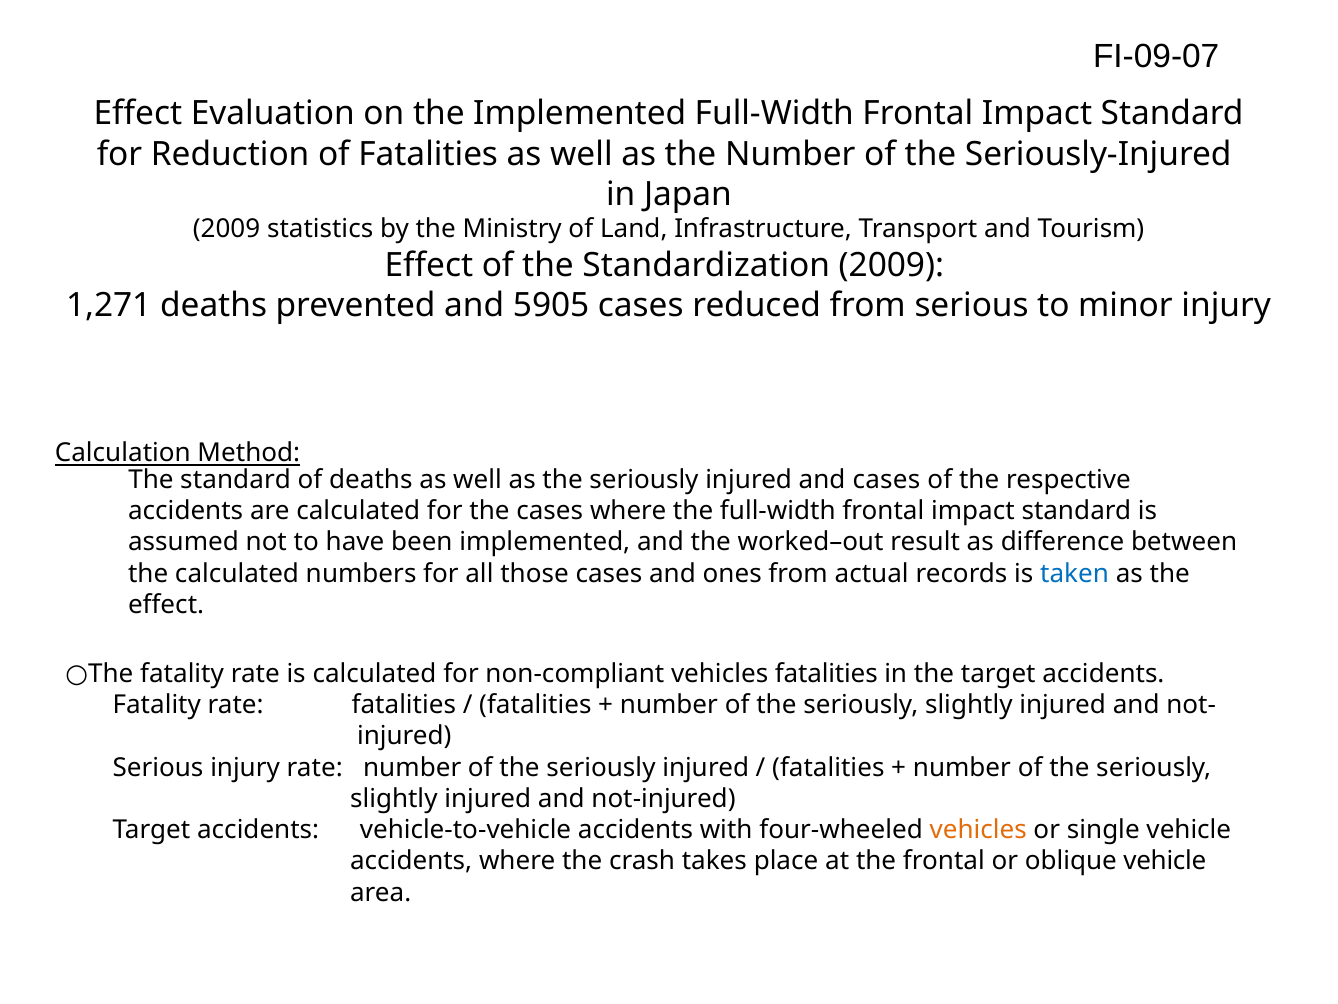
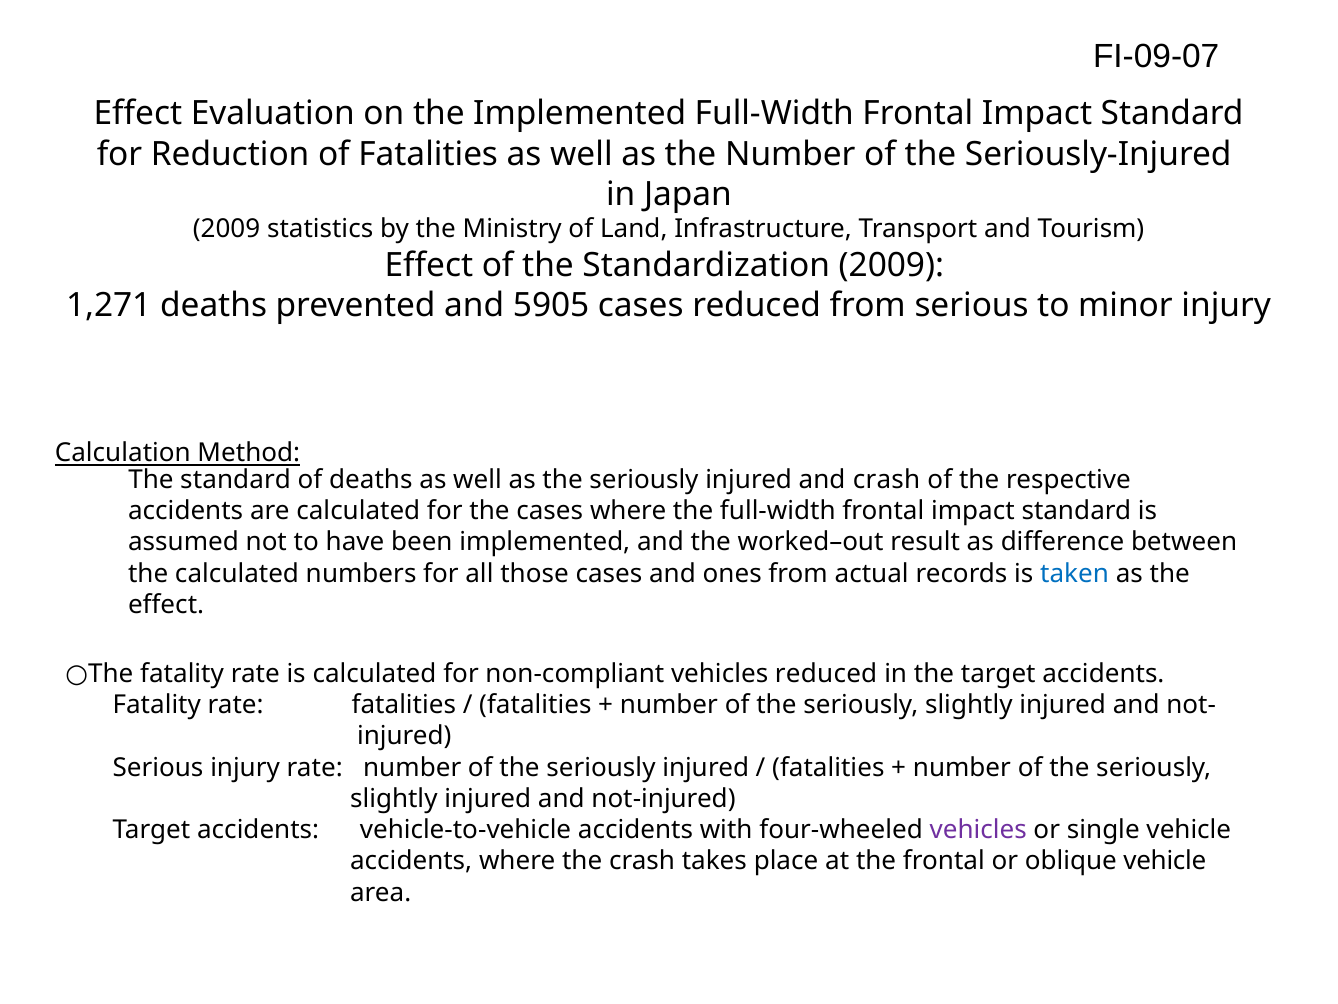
and cases: cases -> crash
vehicles fatalities: fatalities -> reduced
vehicles at (978, 830) colour: orange -> purple
